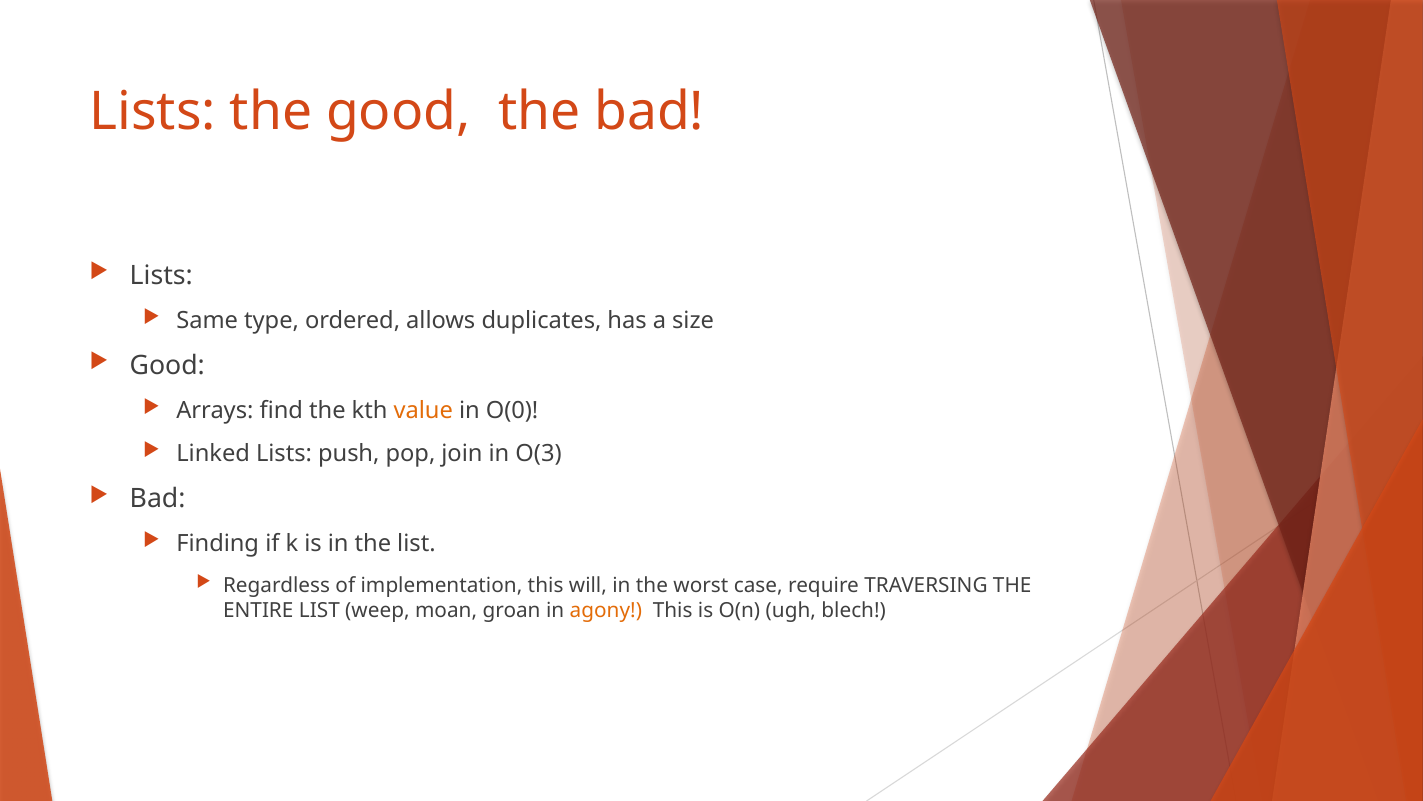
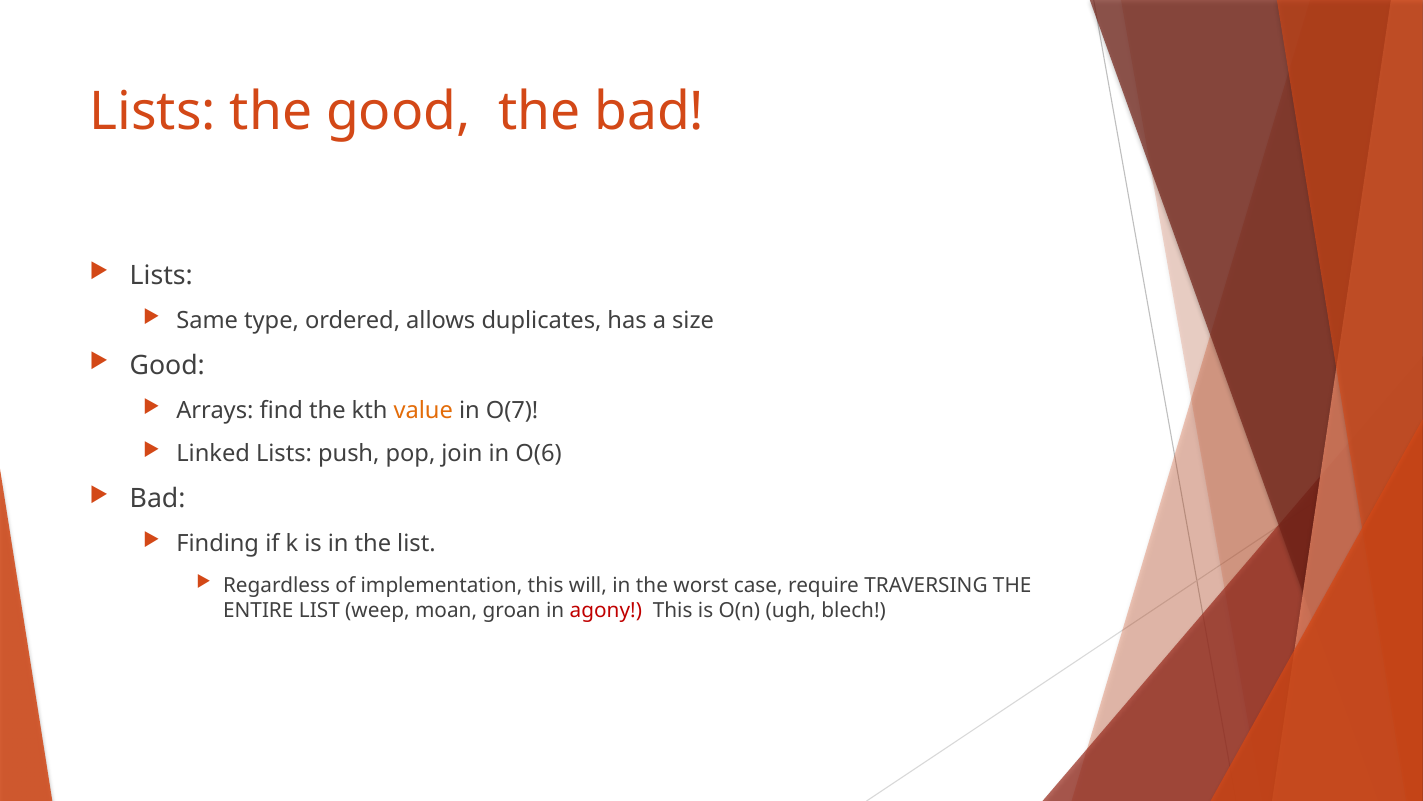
O(0: O(0 -> O(7
O(3: O(3 -> O(6
agony colour: orange -> red
